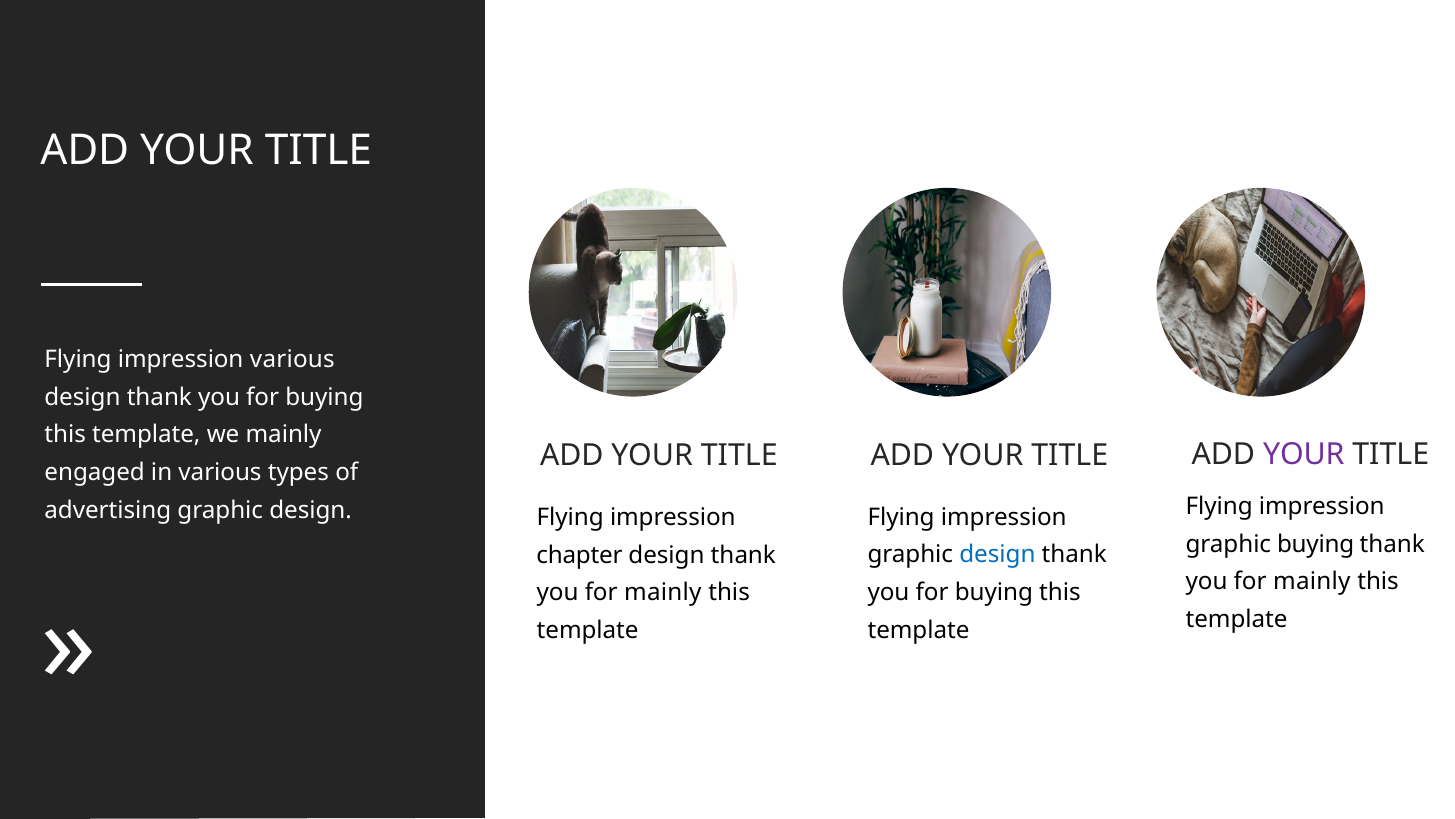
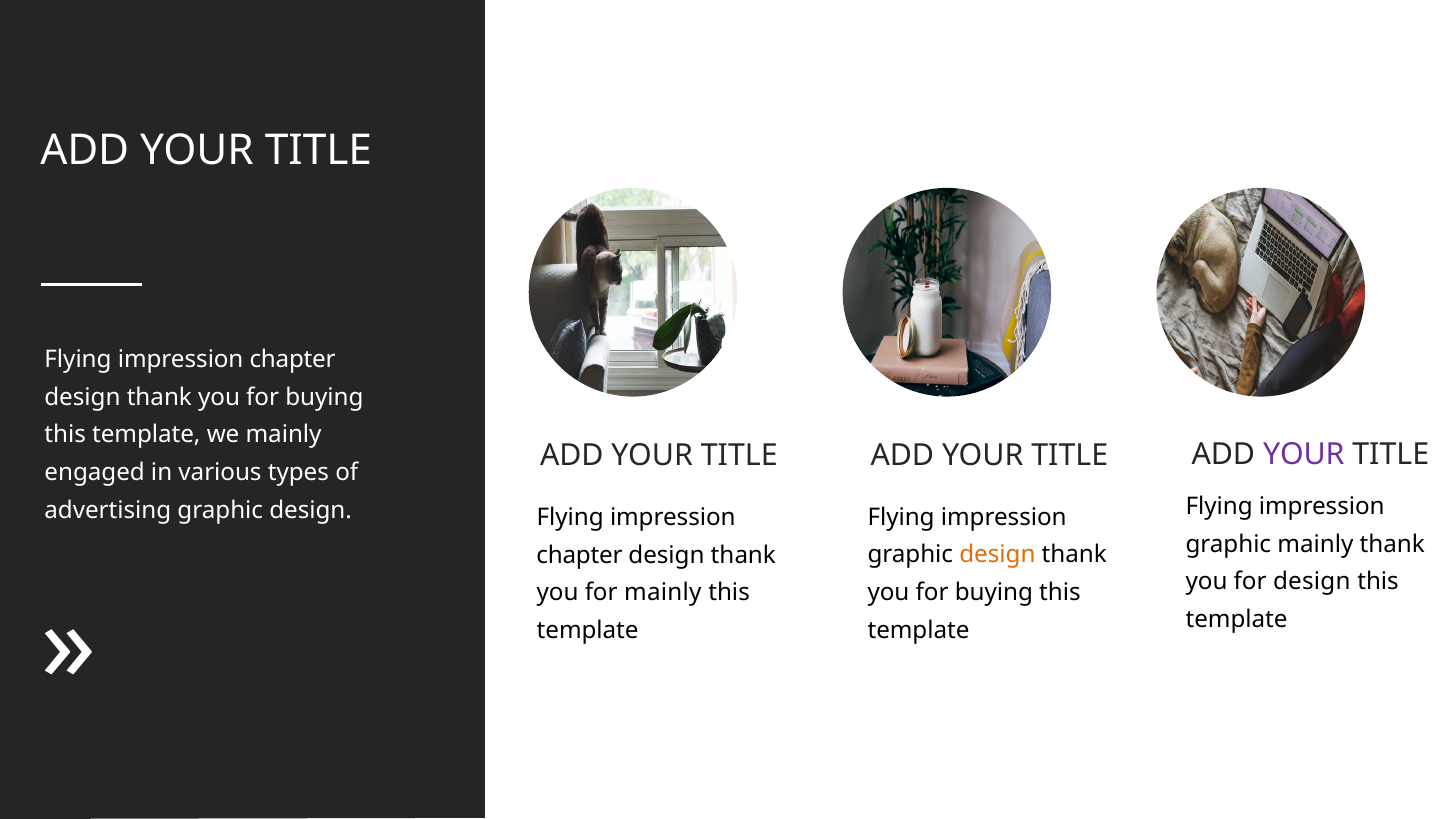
various at (292, 359): various -> chapter
graphic buying: buying -> mainly
design at (997, 555) colour: blue -> orange
mainly at (1312, 581): mainly -> design
